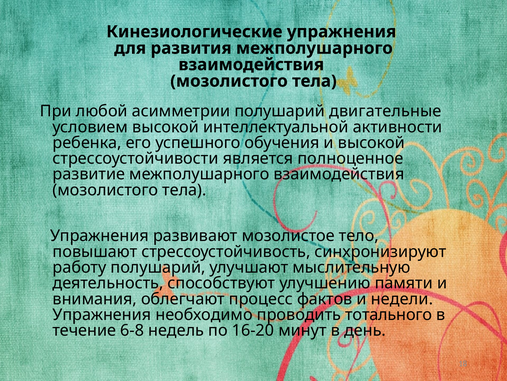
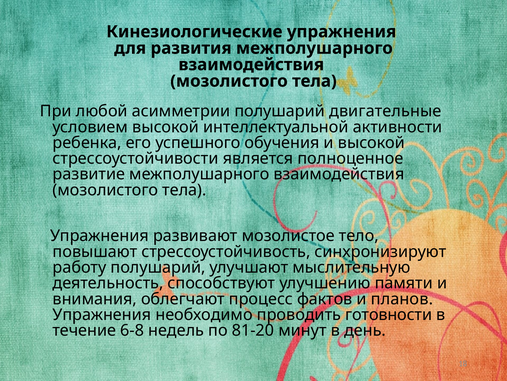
недели: недели -> планов
тотального: тотального -> готовности
16-20: 16-20 -> 81-20
